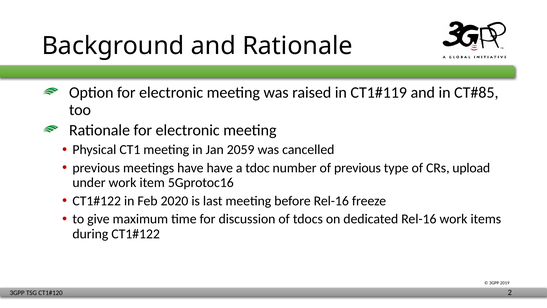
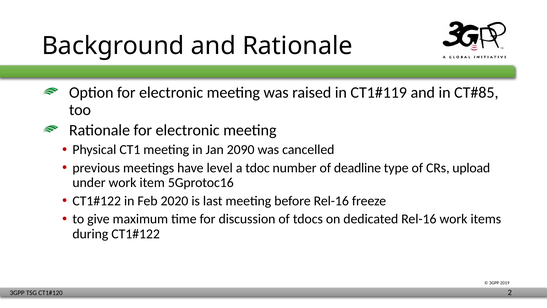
2059: 2059 -> 2090
have have: have -> level
of previous: previous -> deadline
